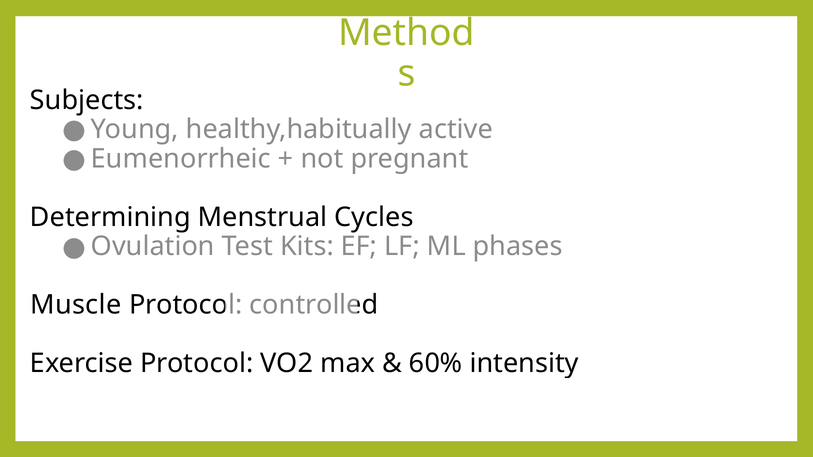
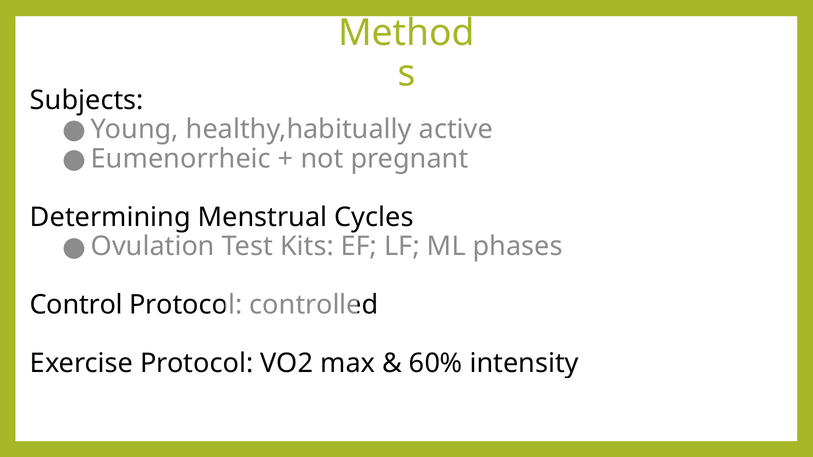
Muscle: Muscle -> Control
